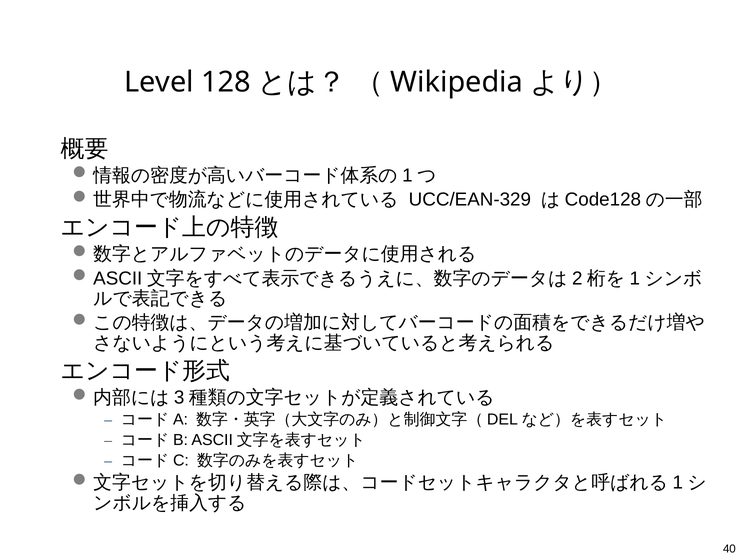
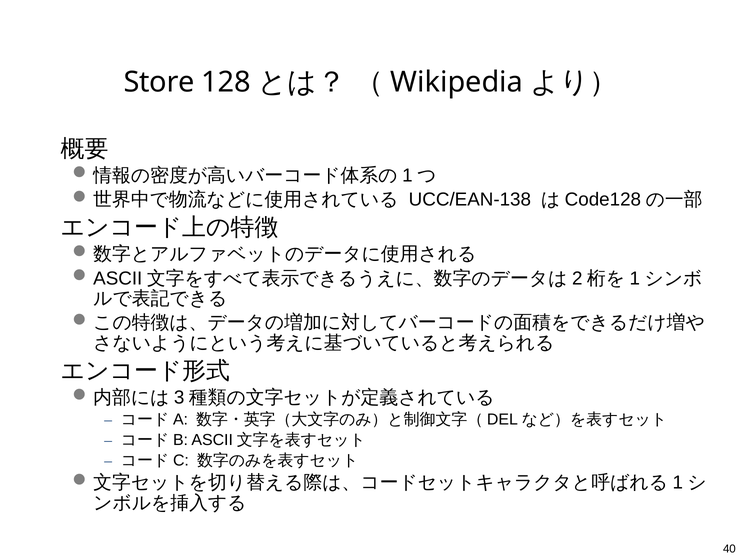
Level: Level -> Store
UCC/EAN-329: UCC/EAN-329 -> UCC/EAN-138
